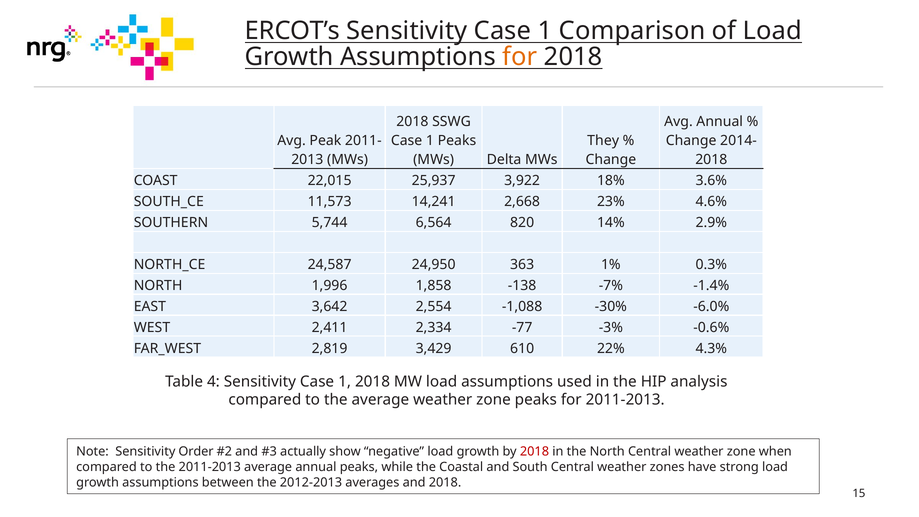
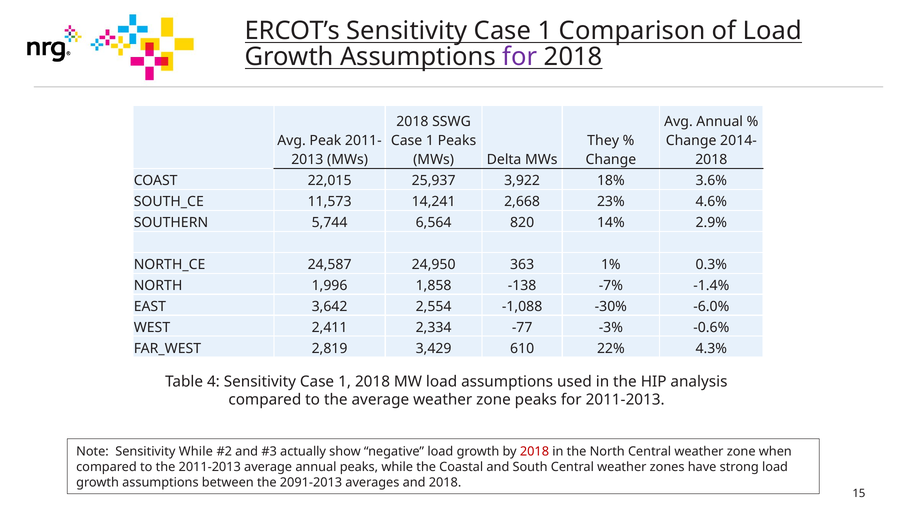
for at (520, 57) colour: orange -> purple
Sensitivity Order: Order -> While
2012-2013: 2012-2013 -> 2091-2013
